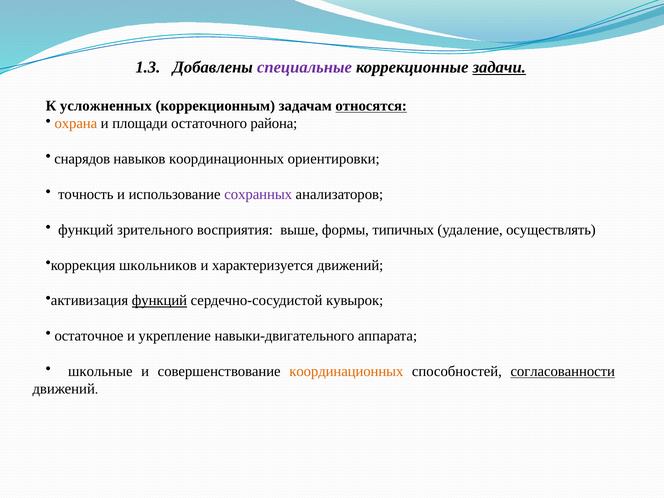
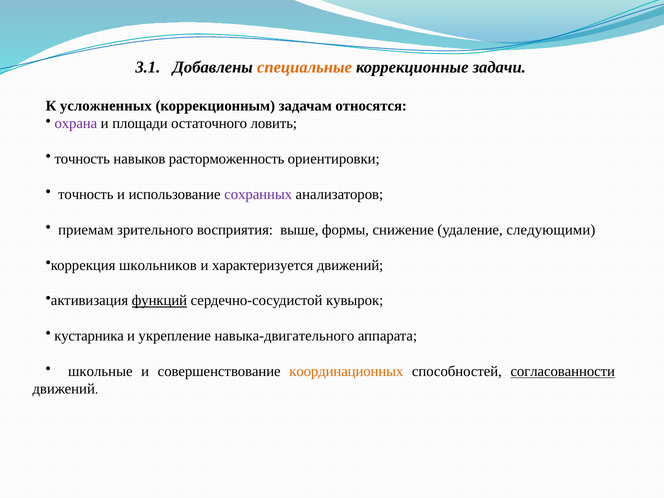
1.3: 1.3 -> 3.1
специальные colour: purple -> orange
задачи underline: present -> none
относятся underline: present -> none
охрана colour: orange -> purple
района: района -> ловить
снарядов at (82, 159): снарядов -> точность
навыков координационных: координационных -> расторможенность
функций at (86, 230): функций -> приемам
типичных: типичных -> снижение
осуществлять: осуществлять -> следующими
остаточное: остаточное -> кустарника
навыки-двигательного: навыки-двигательного -> навыка-двигательного
